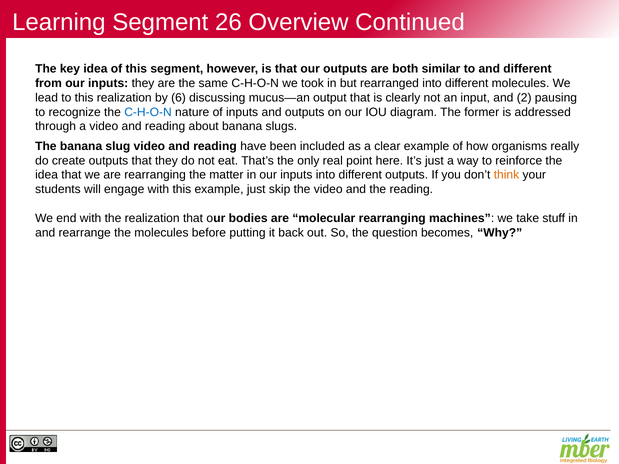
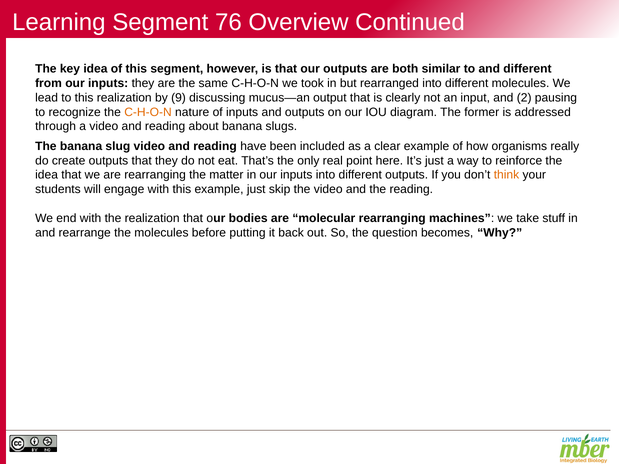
26: 26 -> 76
6: 6 -> 9
C-H-O-N at (148, 112) colour: blue -> orange
